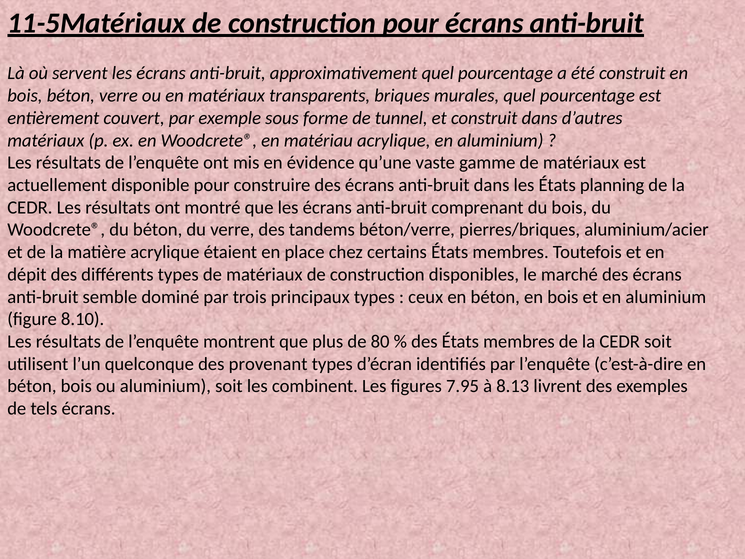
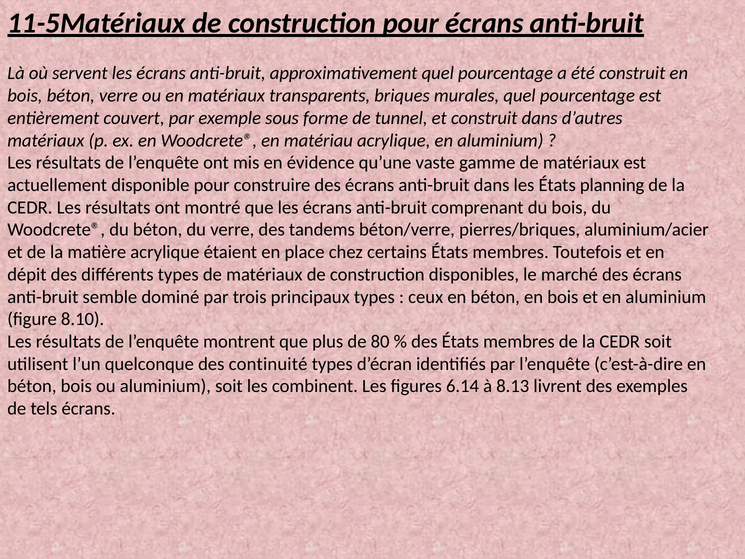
provenant: provenant -> continuité
7.95: 7.95 -> 6.14
